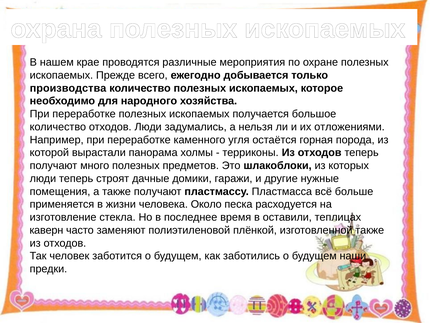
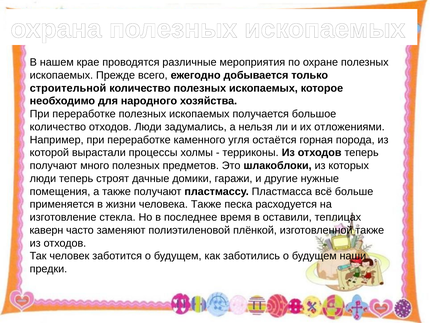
производства: производства -> строительной
панорама: панорама -> процессы
человека Около: Около -> Также
